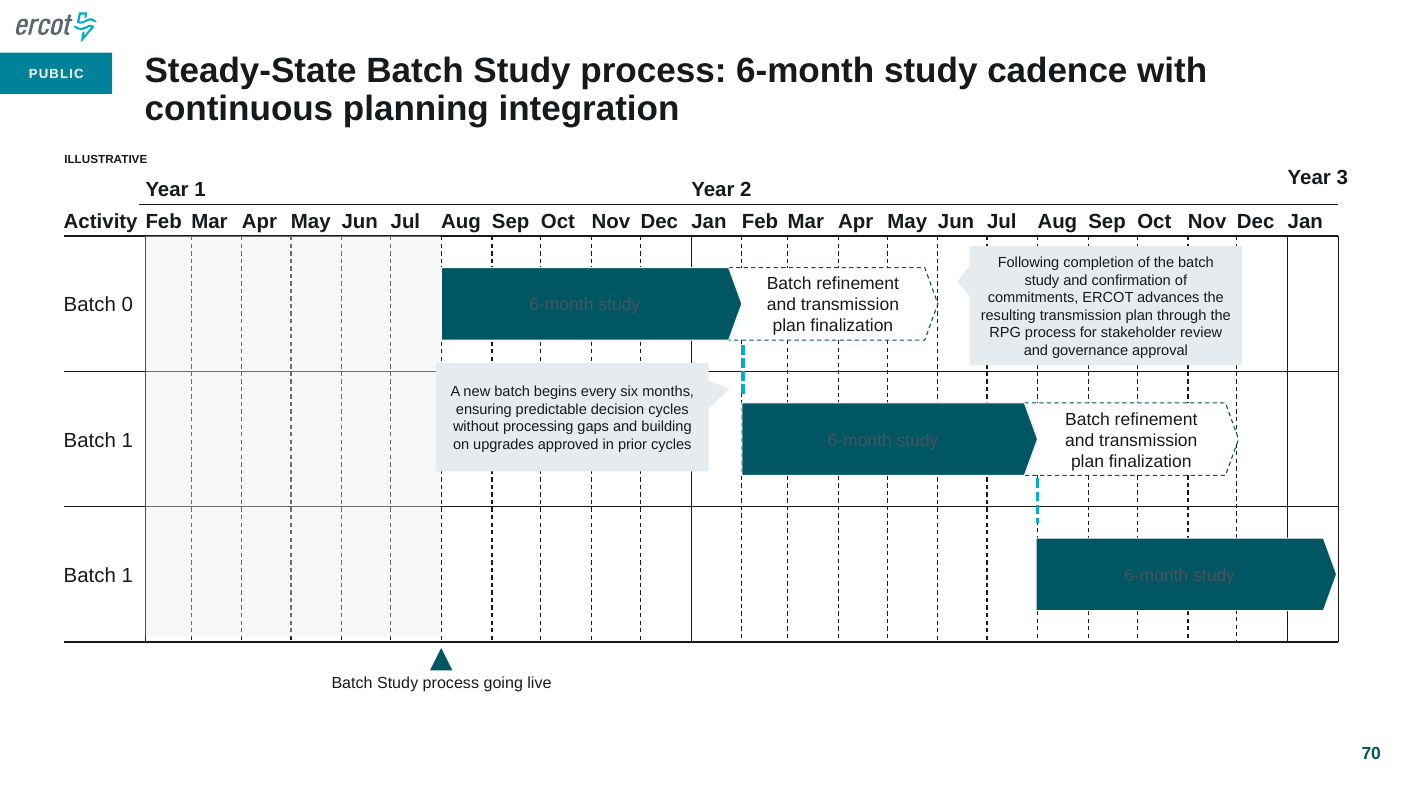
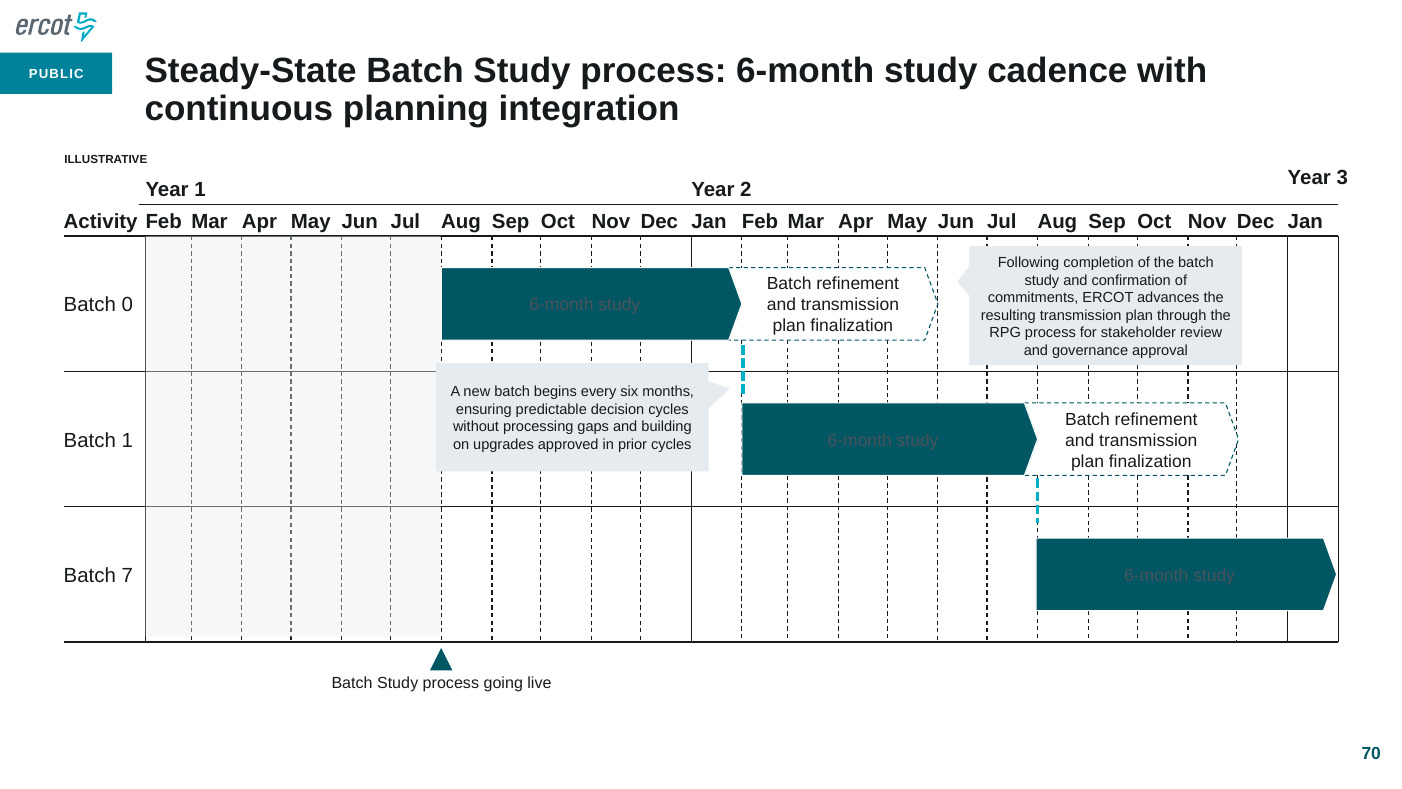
1 at (127, 575): 1 -> 7
